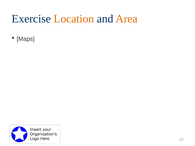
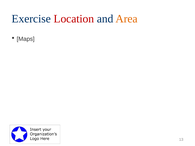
Location colour: orange -> red
